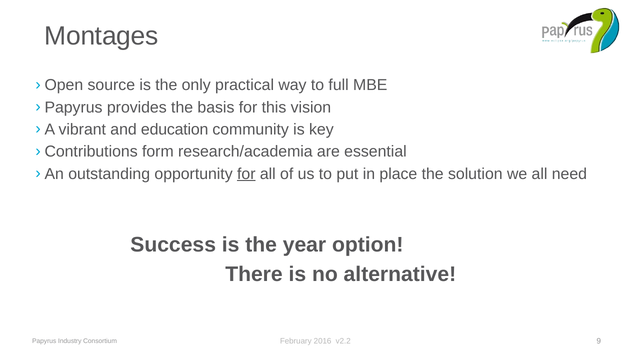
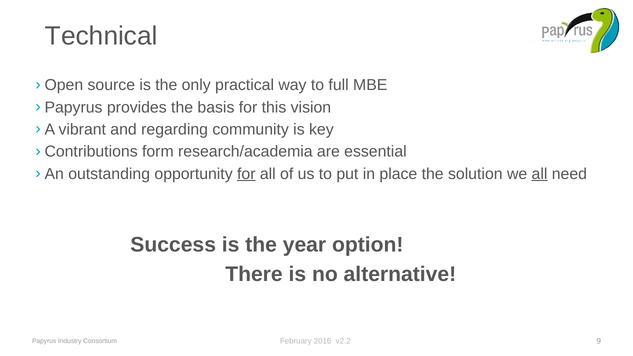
Montages: Montages -> Technical
education: education -> regarding
all at (540, 174) underline: none -> present
